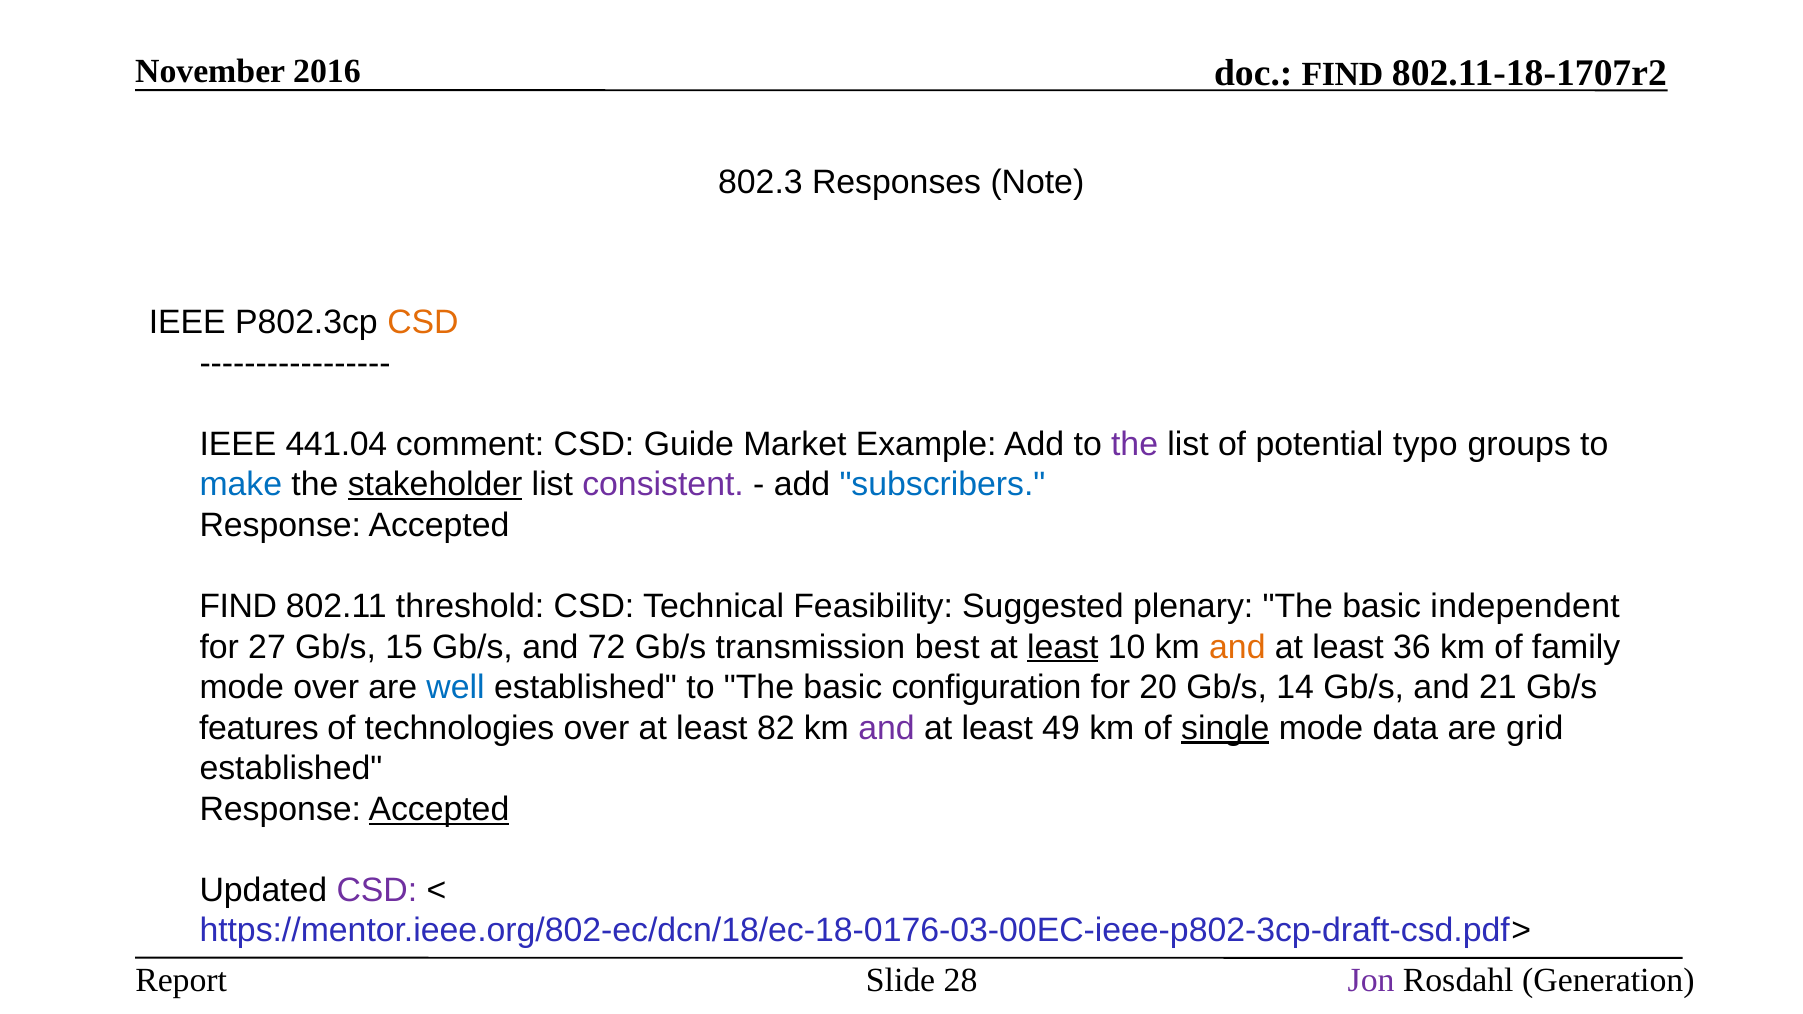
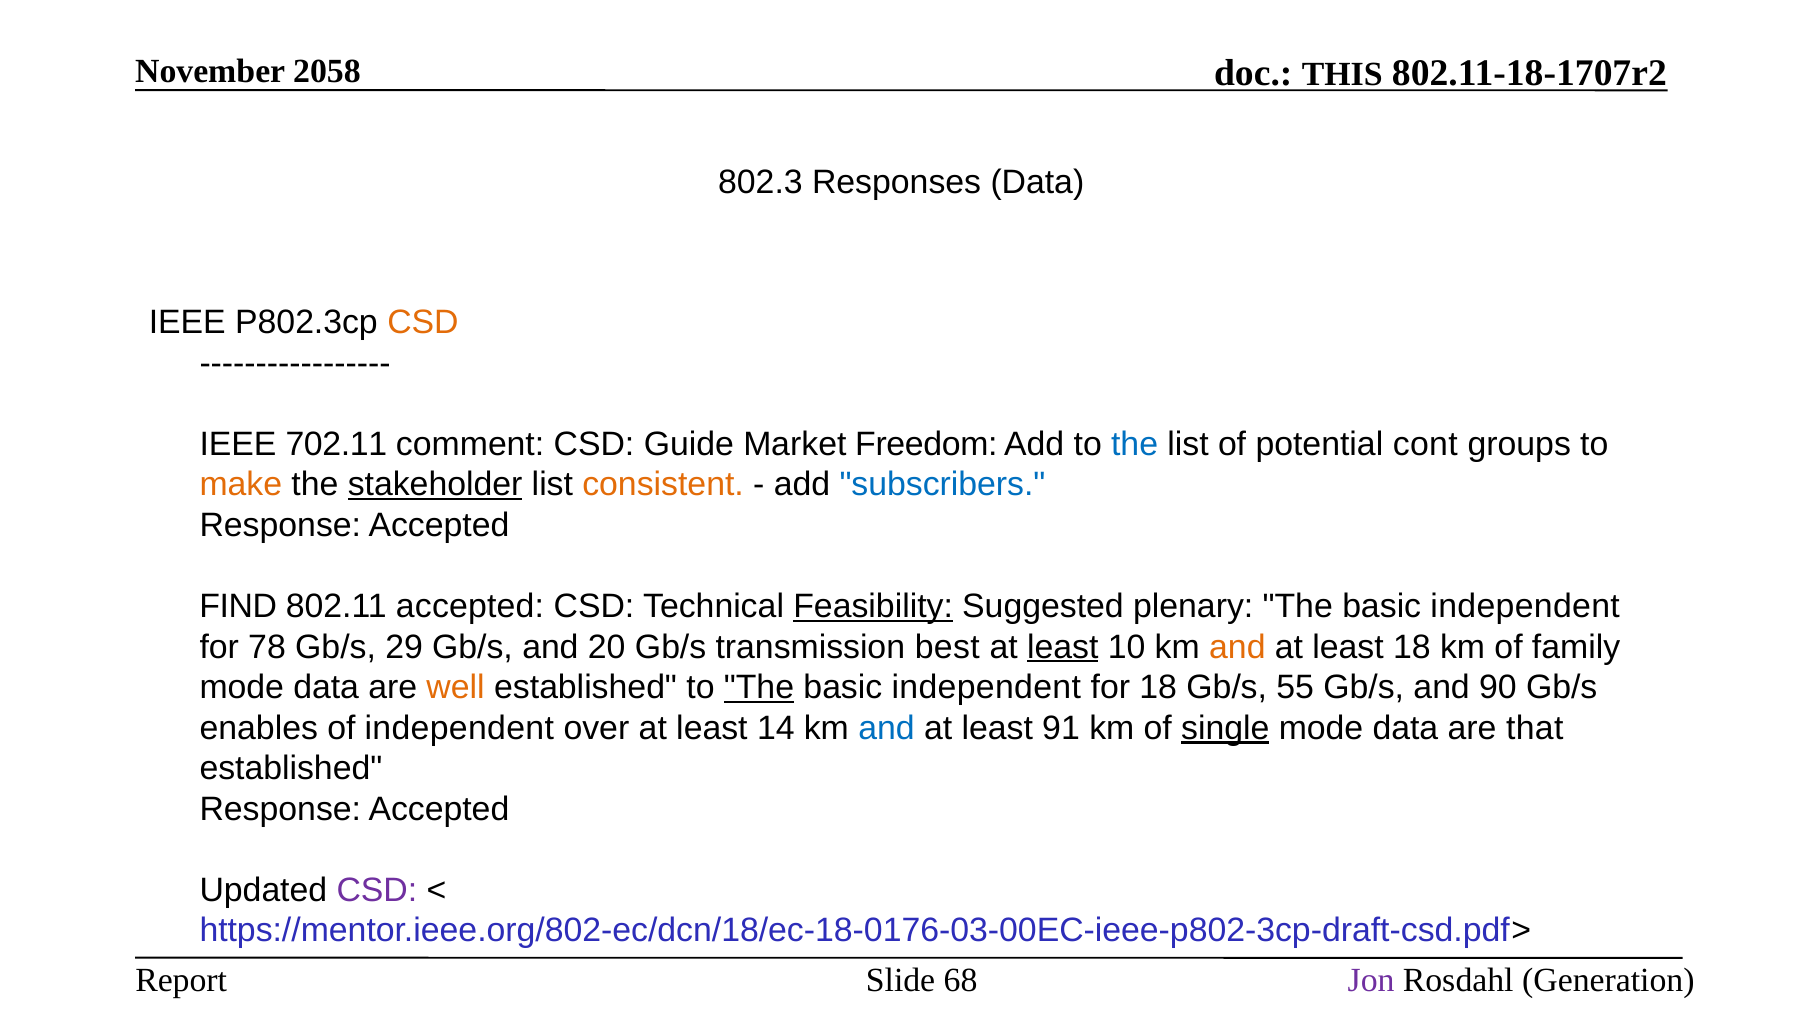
FIND at (1342, 74): FIND -> THIS
2016: 2016 -> 2058
Responses Note: Note -> Data
441.04: 441.04 -> 702.11
Example: Example -> Freedom
the at (1135, 444) colour: purple -> blue
typo: typo -> cont
make colour: blue -> orange
consistent colour: purple -> orange
802.11 threshold: threshold -> accepted
Feasibility underline: none -> present
27: 27 -> 78
15: 15 -> 29
72: 72 -> 20
least 36: 36 -> 18
over at (326, 688): over -> data
well colour: blue -> orange
The at (759, 688) underline: none -> present
configuration at (987, 688): configuration -> independent
for 20: 20 -> 18
14: 14 -> 55
21: 21 -> 90
features: features -> enables
of technologies: technologies -> independent
82: 82 -> 14
and at (887, 728) colour: purple -> blue
49: 49 -> 91
grid: grid -> that
Accepted at (439, 809) underline: present -> none
28: 28 -> 68
